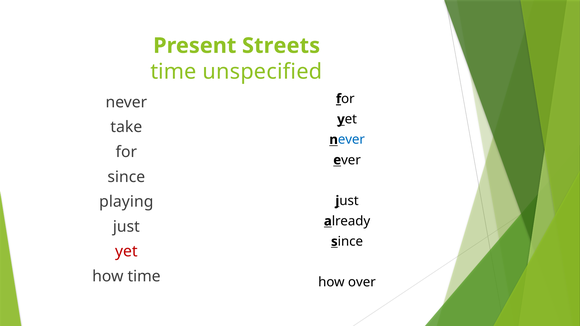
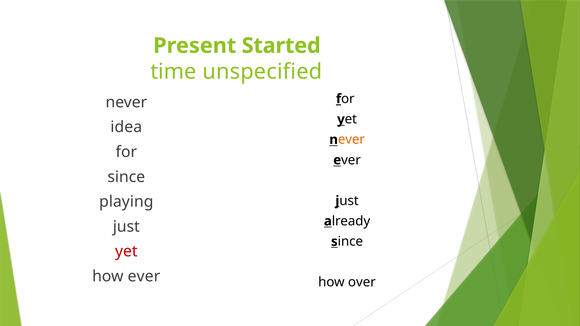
Streets: Streets -> Started
take: take -> idea
ever at (351, 140) colour: blue -> orange
how time: time -> ever
